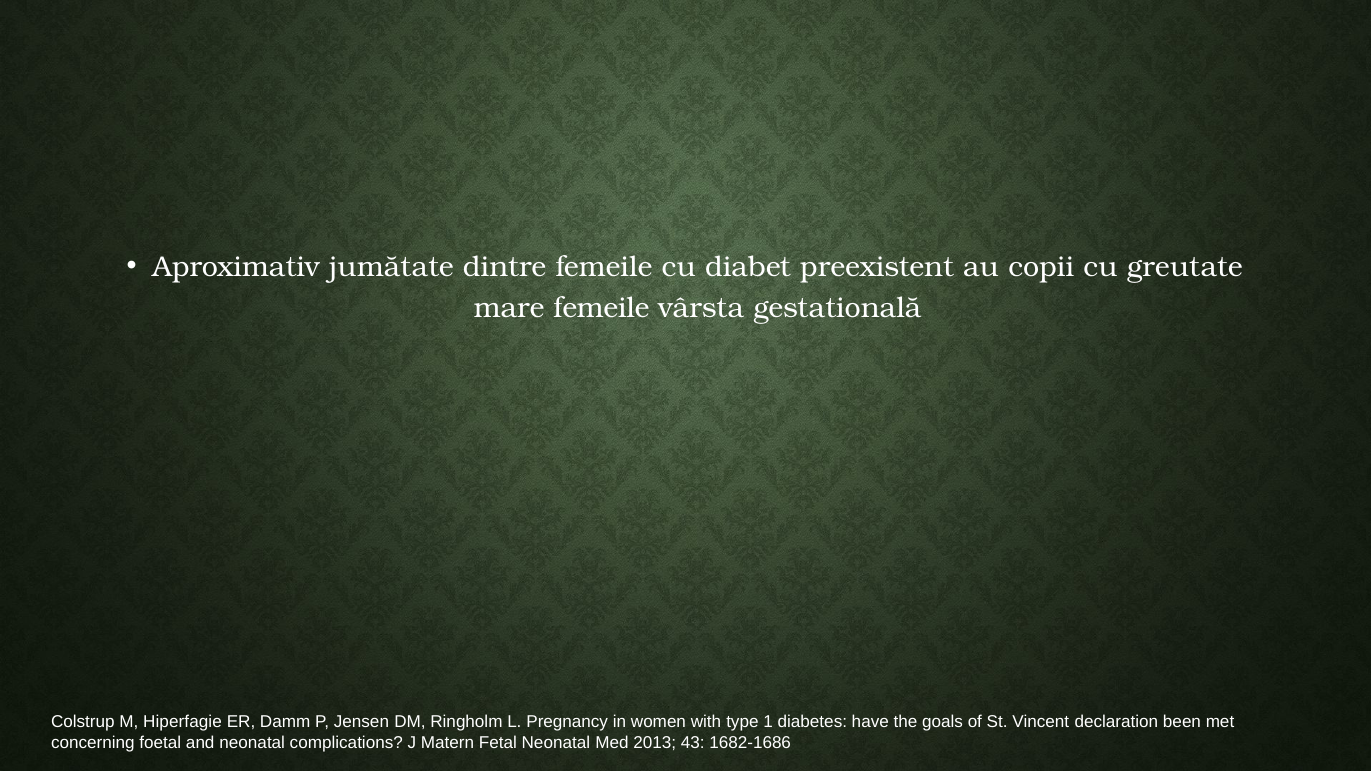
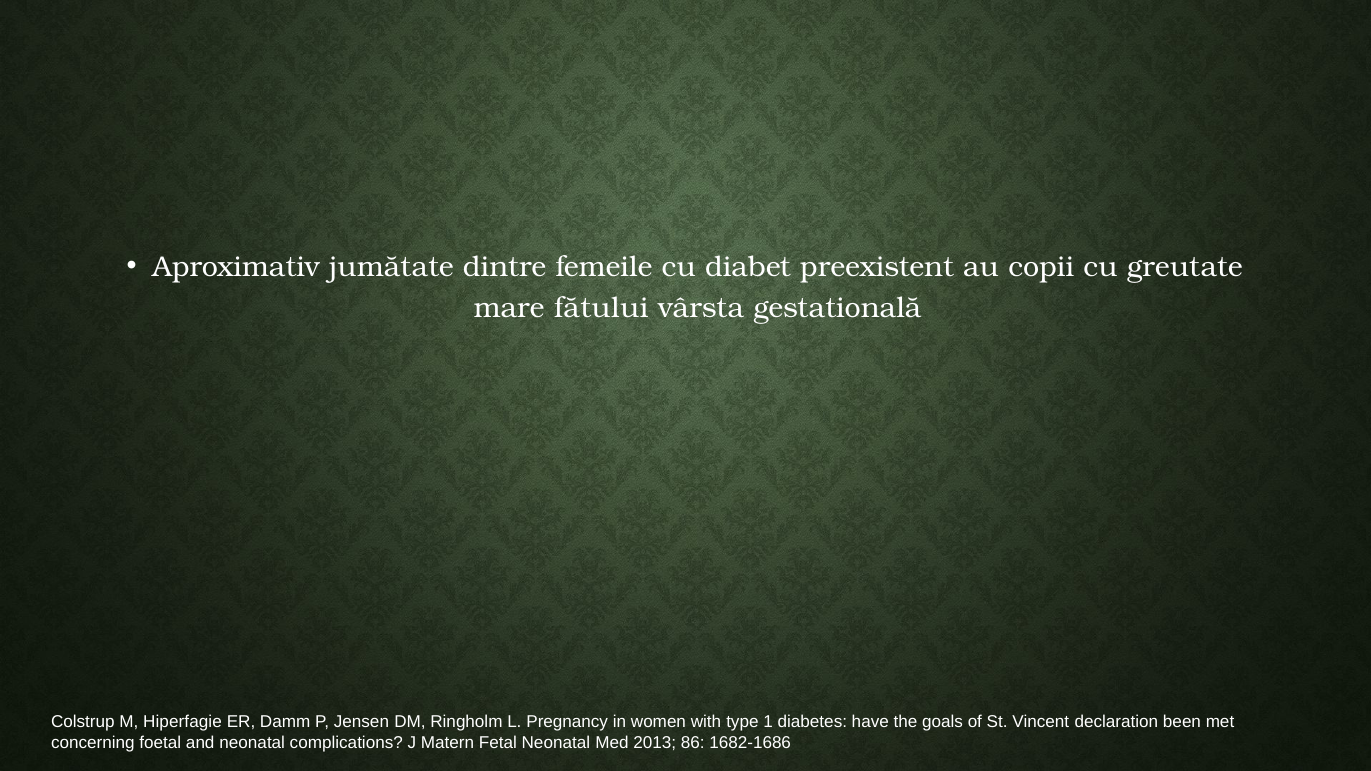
mare femeile: femeile -> fătului
43: 43 -> 86
